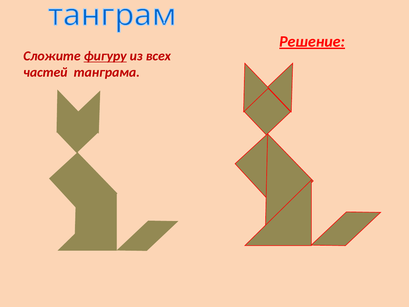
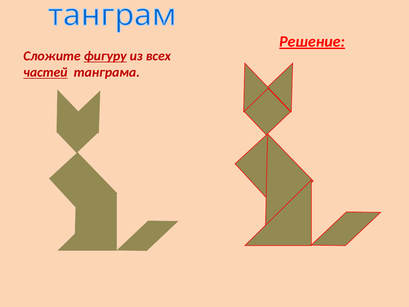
частей underline: none -> present
